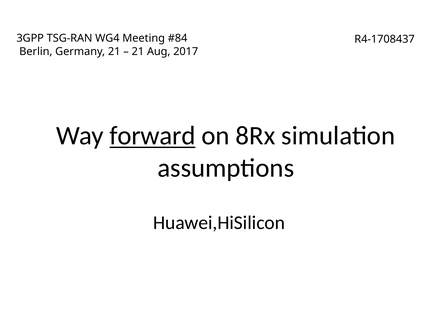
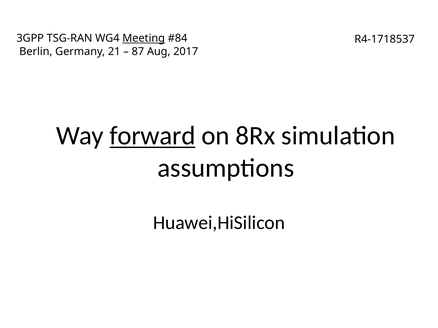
Meeting underline: none -> present
R4-1708437: R4-1708437 -> R4-1718537
21 at (138, 52): 21 -> 87
